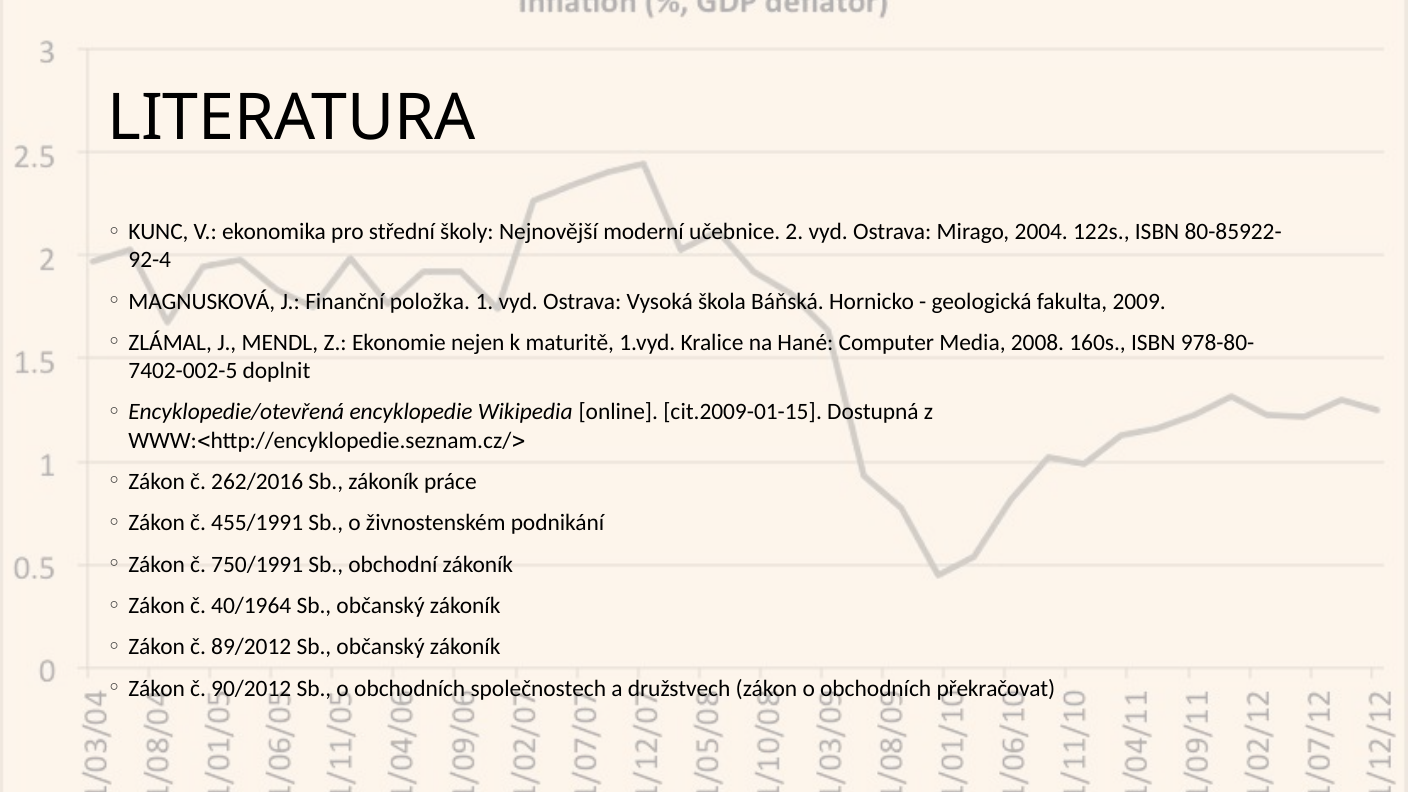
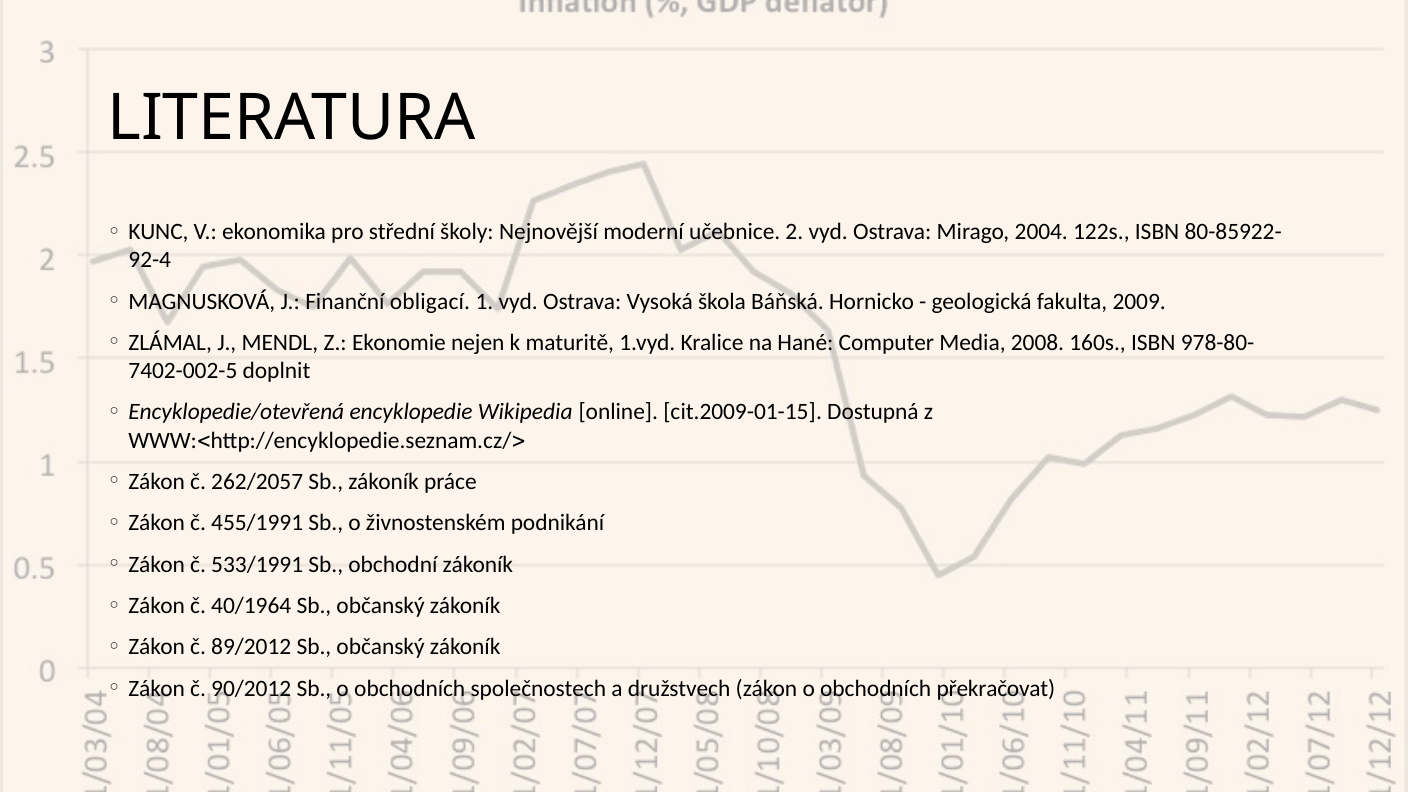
položka: položka -> obligací
262/2016: 262/2016 -> 262/2057
750/1991: 750/1991 -> 533/1991
